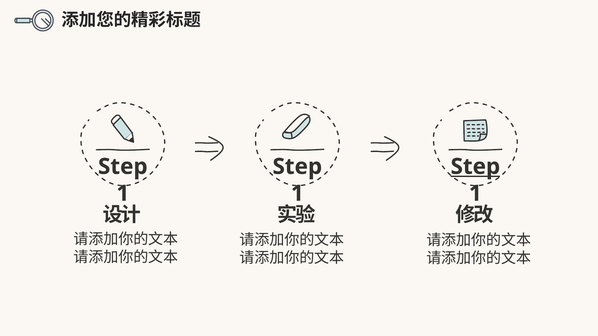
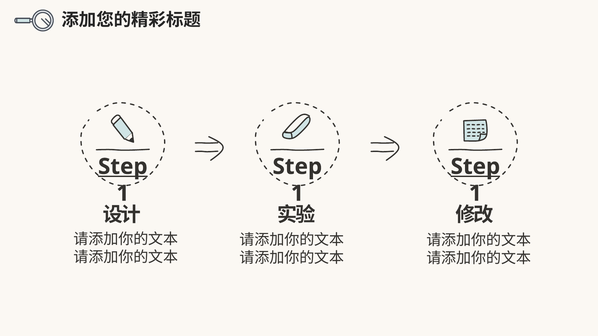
Step at (123, 167) underline: none -> present
